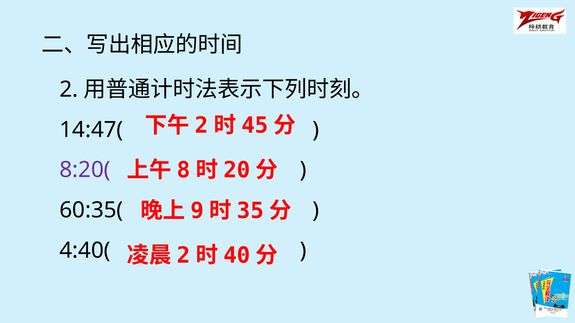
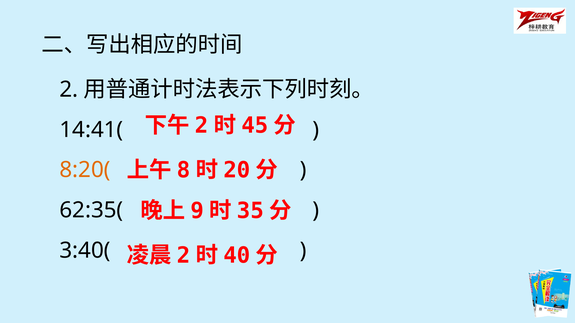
14:47(: 14:47( -> 14:41(
8:20( colour: purple -> orange
60:35(: 60:35( -> 62:35(
4:40(: 4:40( -> 3:40(
